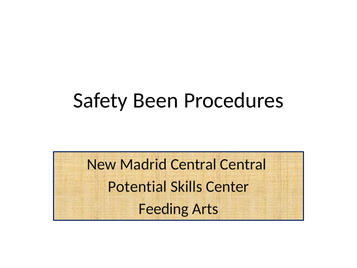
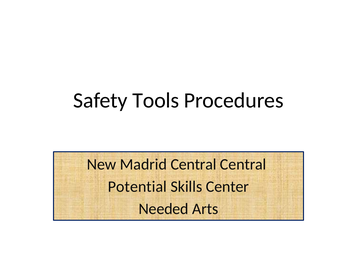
Been: Been -> Tools
Feeding: Feeding -> Needed
